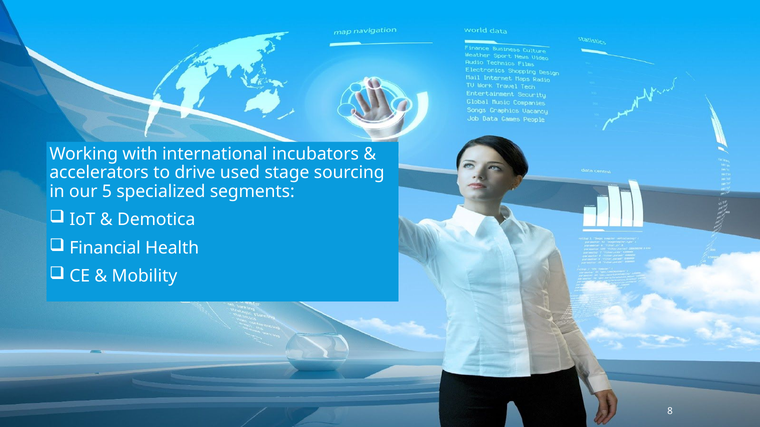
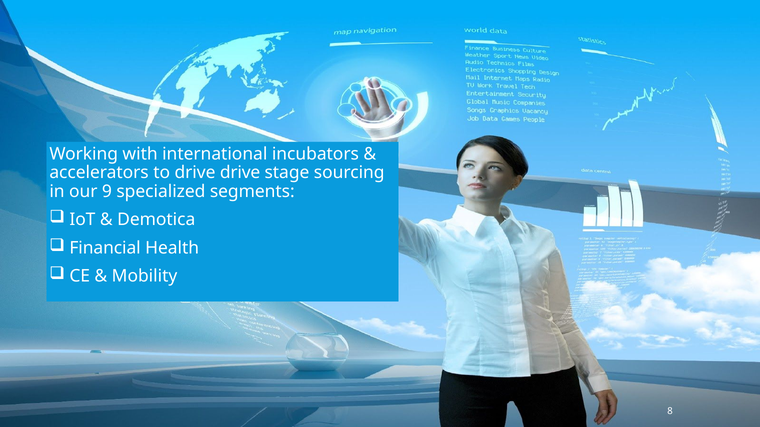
drive used: used -> drive
5: 5 -> 9
